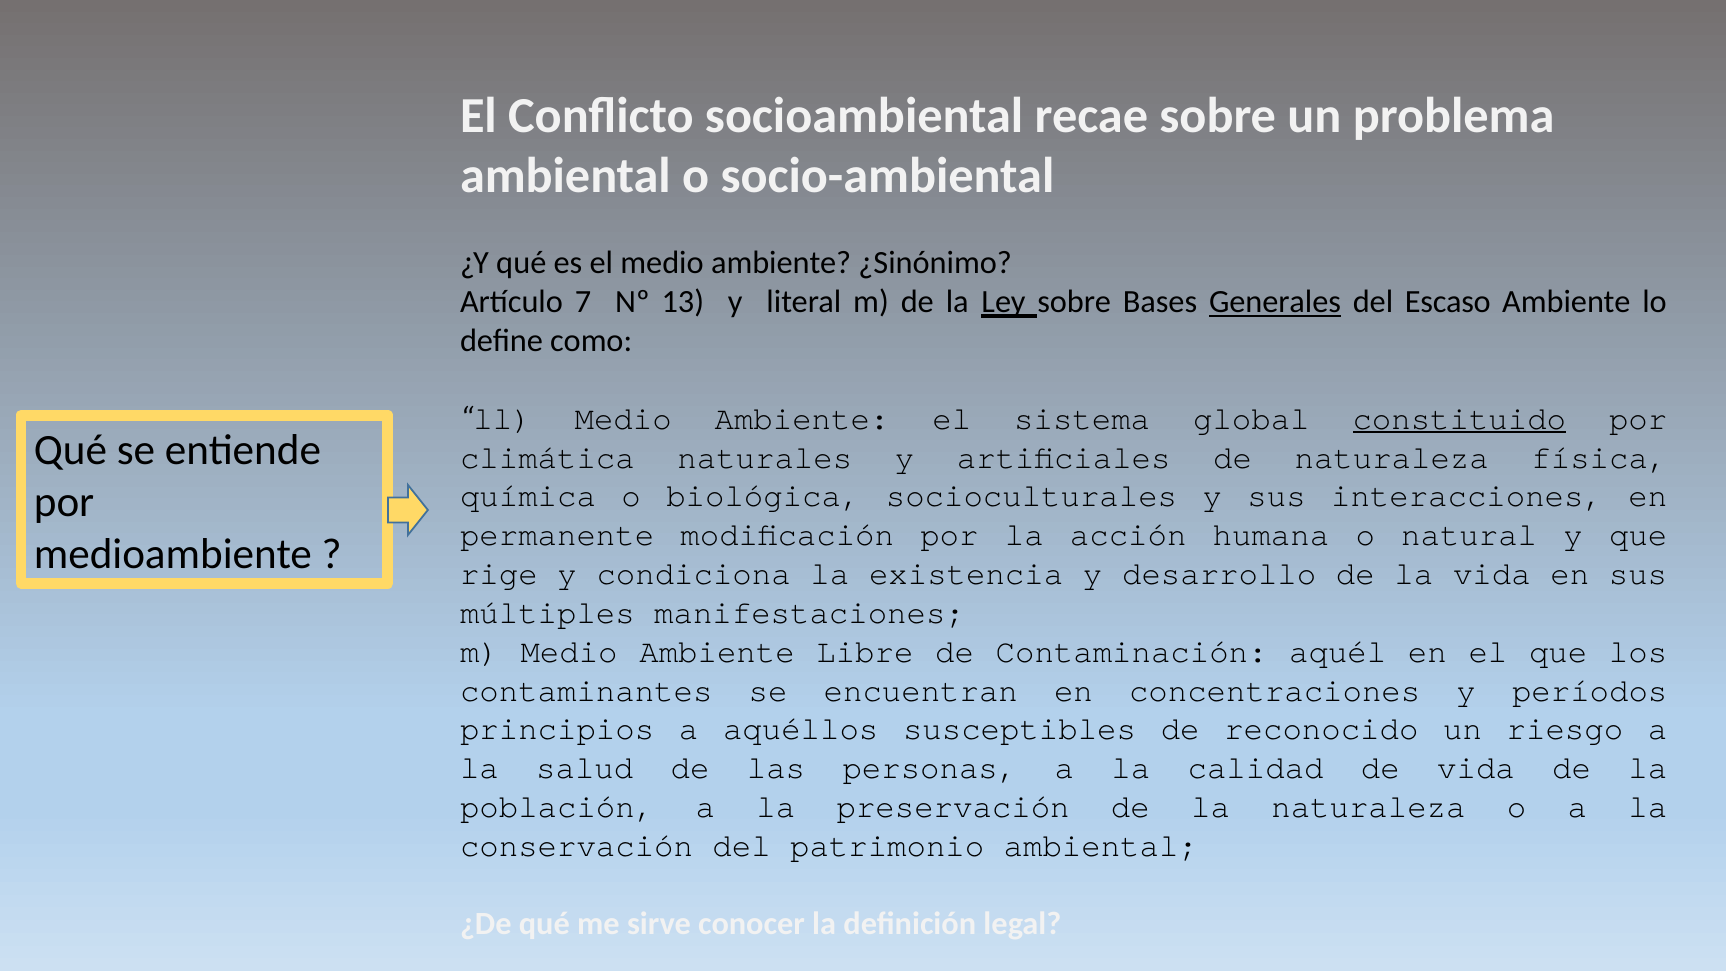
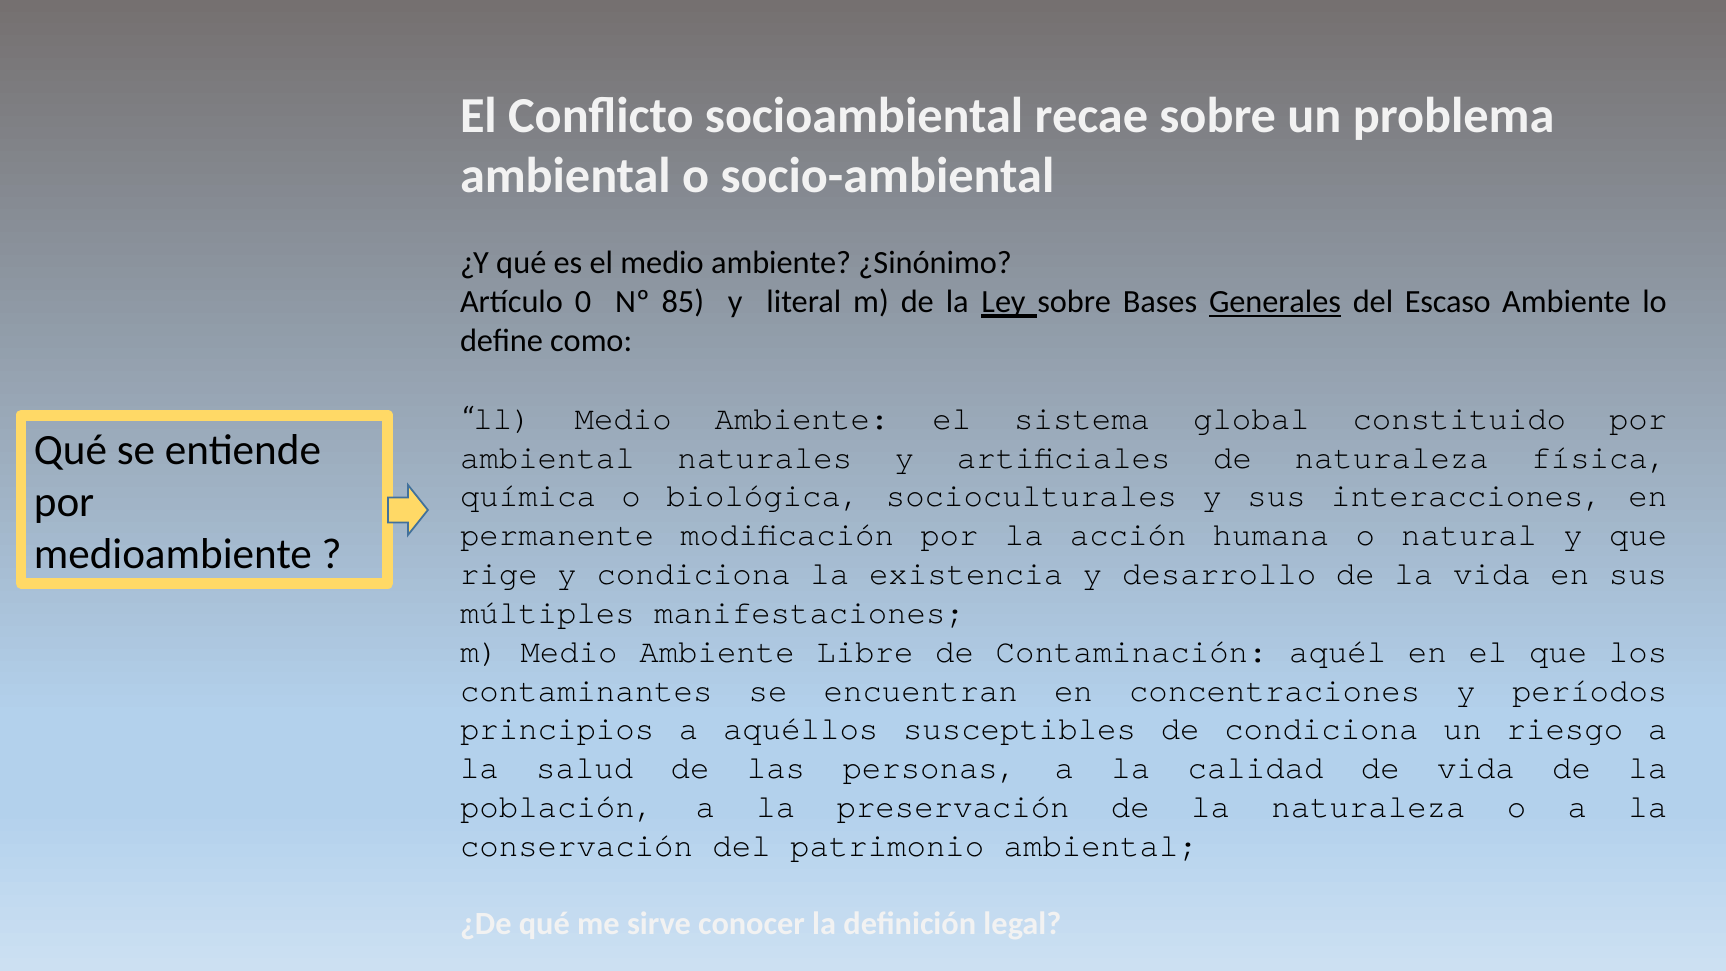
7: 7 -> 0
13: 13 -> 85
constituido underline: present -> none
climática at (547, 457): climática -> ambiental
de reconocido: reconocido -> condiciona
